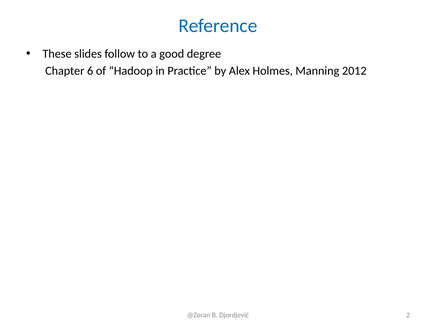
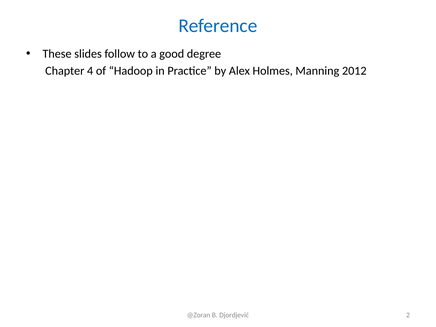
6: 6 -> 4
